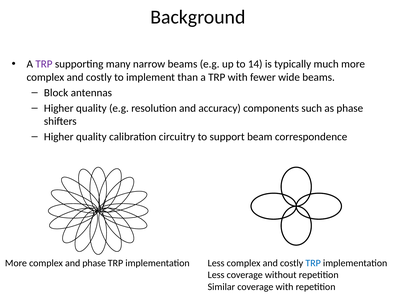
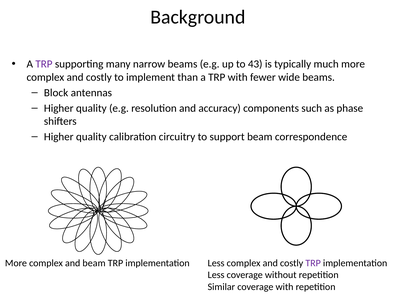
14: 14 -> 43
and phase: phase -> beam
TRP at (313, 263) colour: blue -> purple
